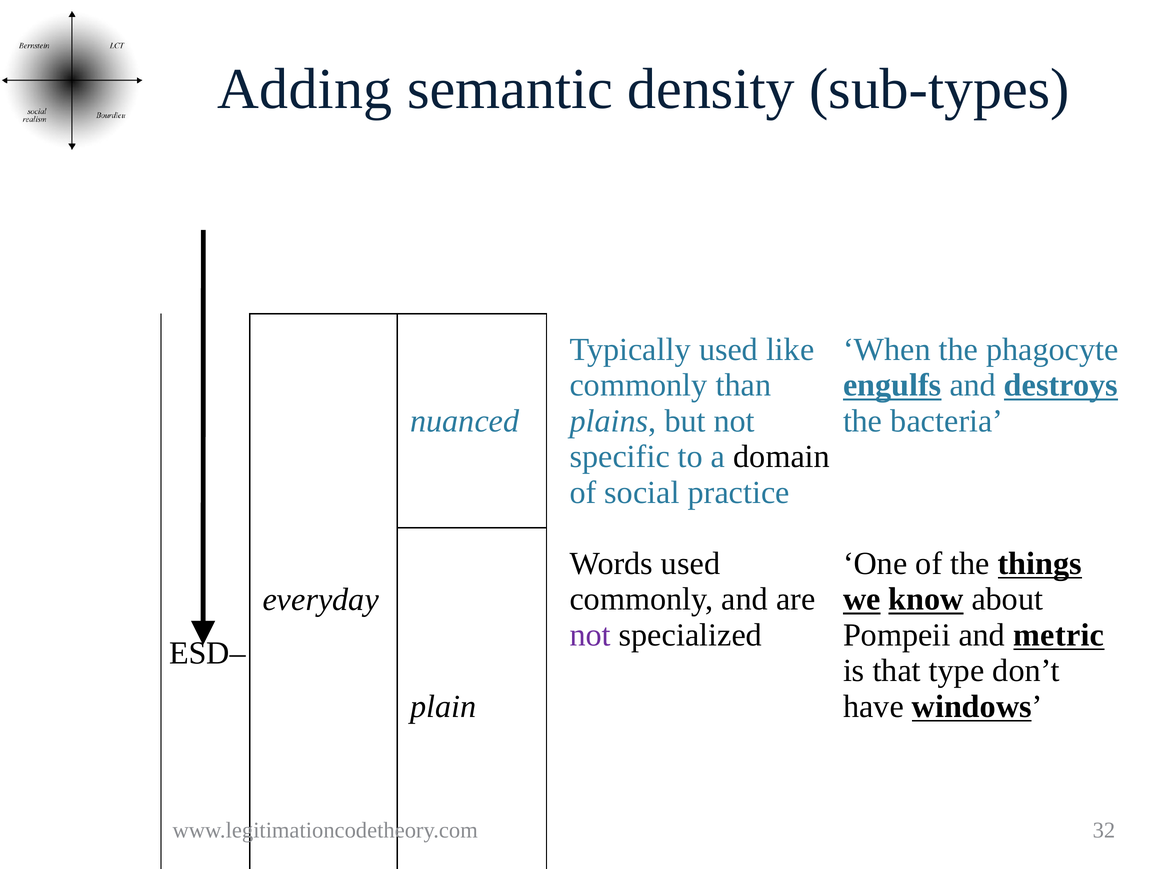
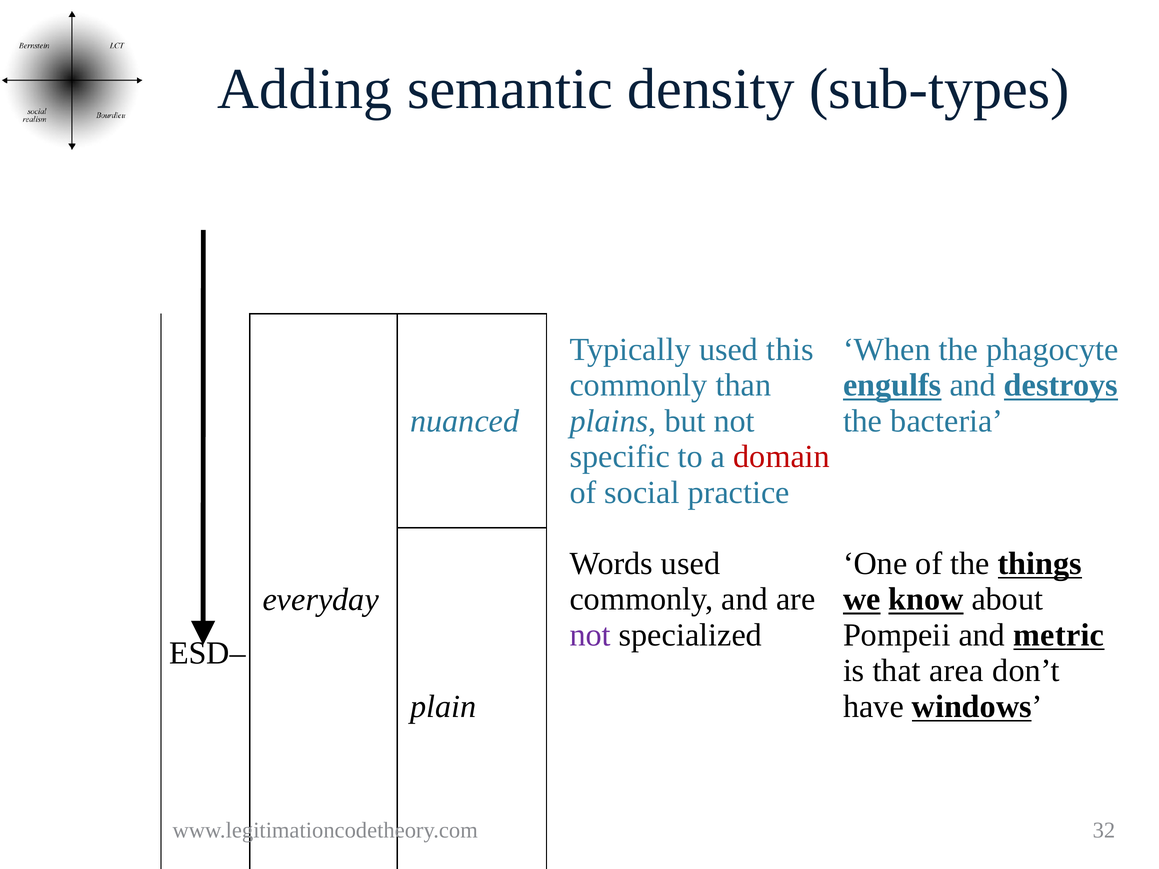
like: like -> this
domain colour: black -> red
type: type -> area
